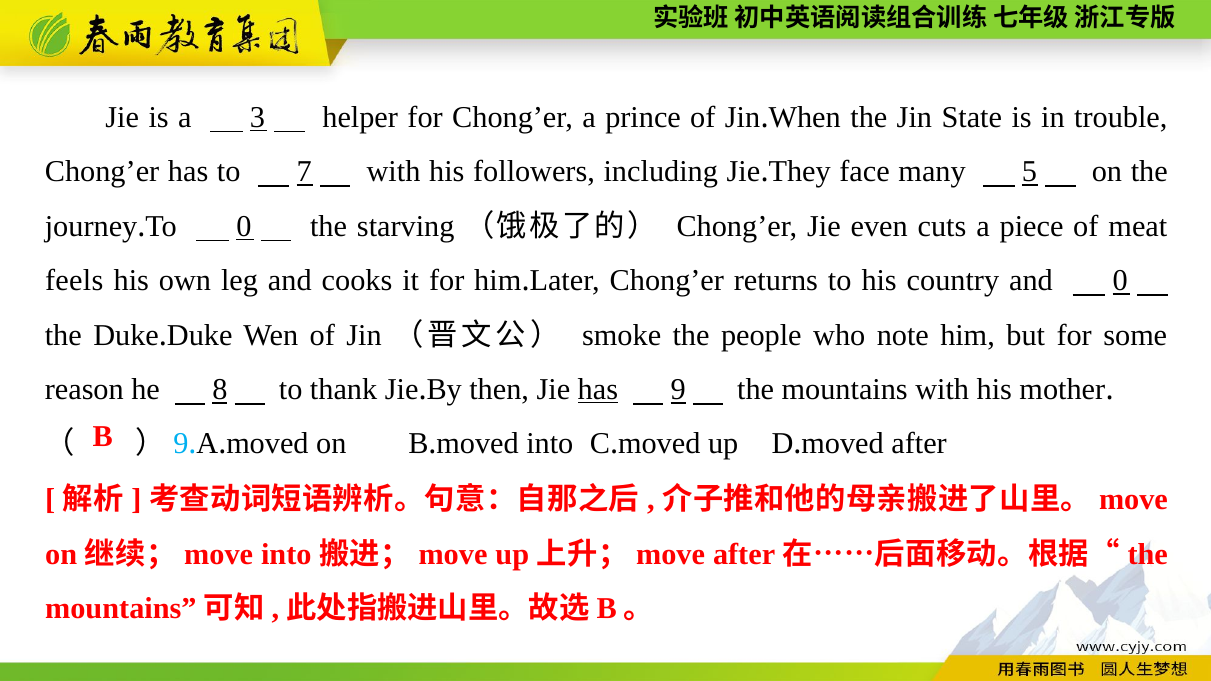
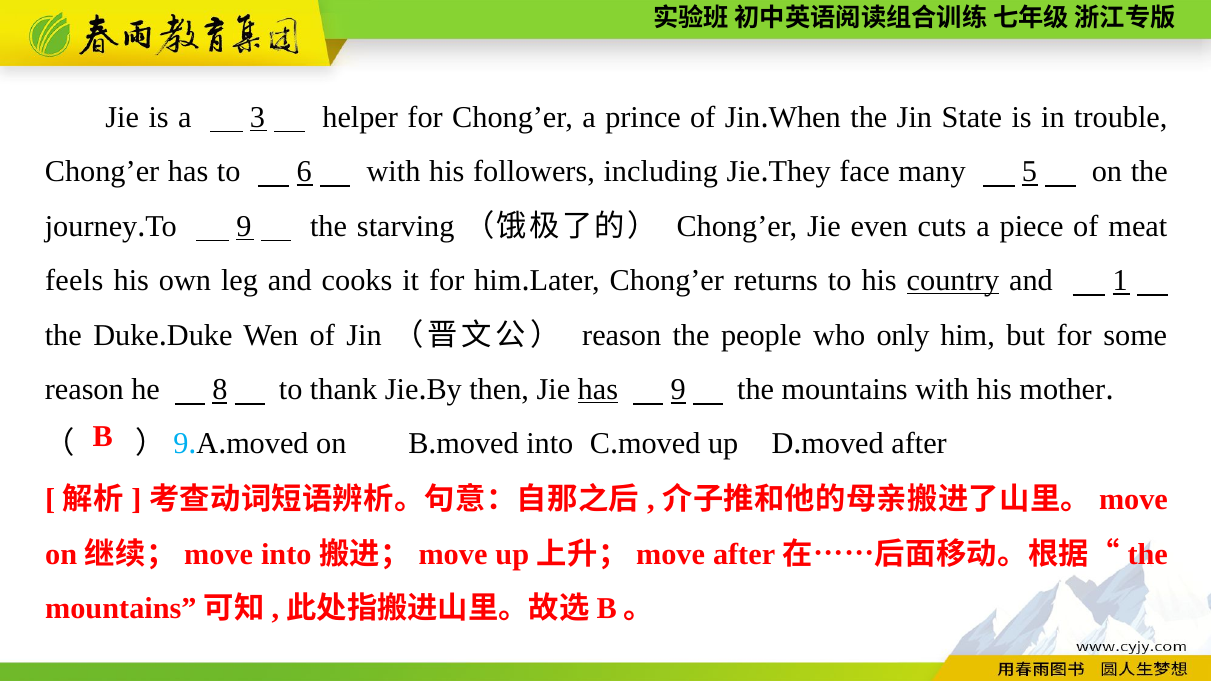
7: 7 -> 6
To 0: 0 -> 9
country underline: none -> present
and 0: 0 -> 1
smoke at (622, 335): smoke -> reason
note: note -> only
